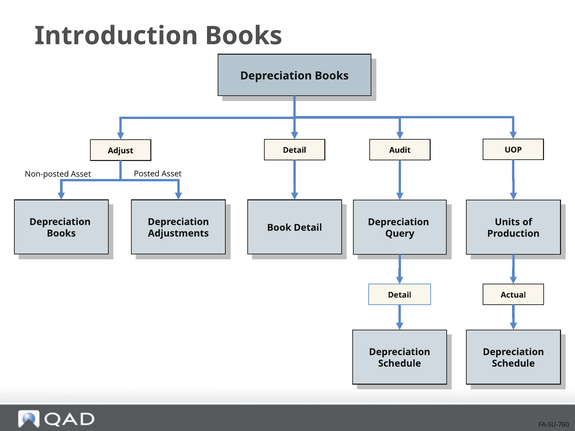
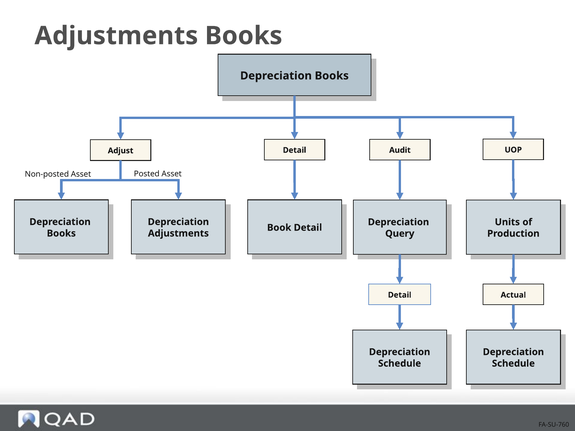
Introduction at (116, 36): Introduction -> Adjustments
